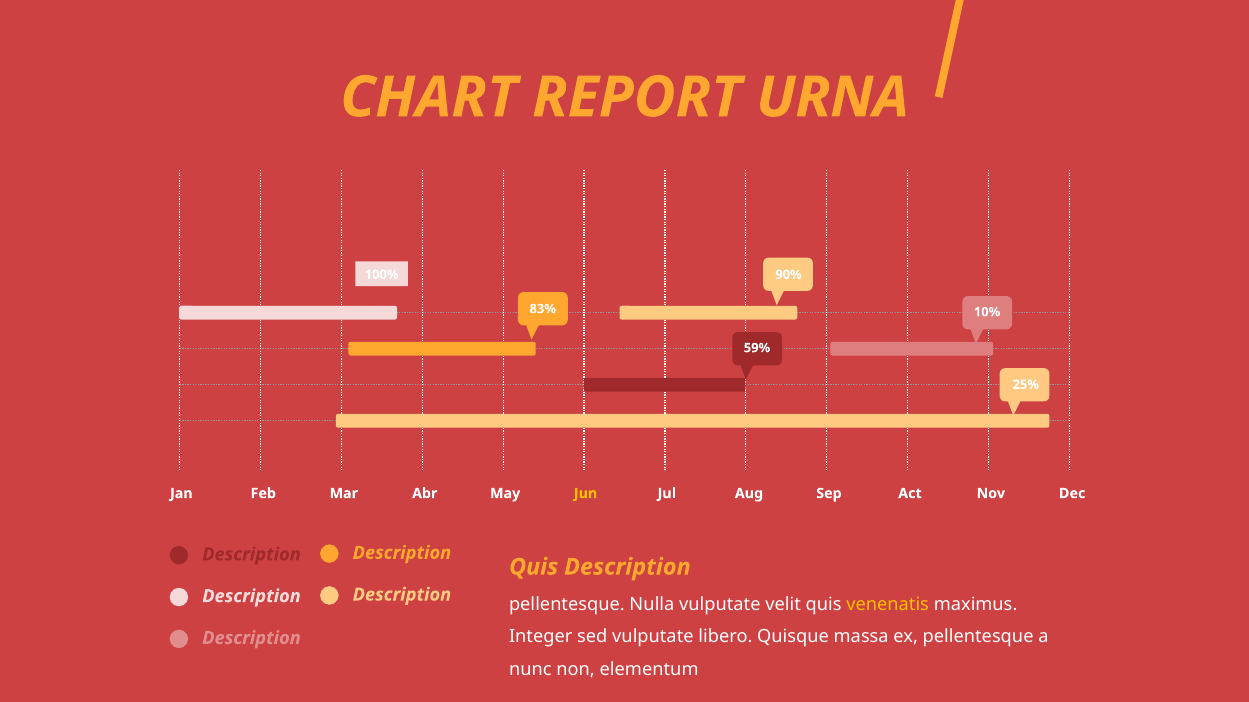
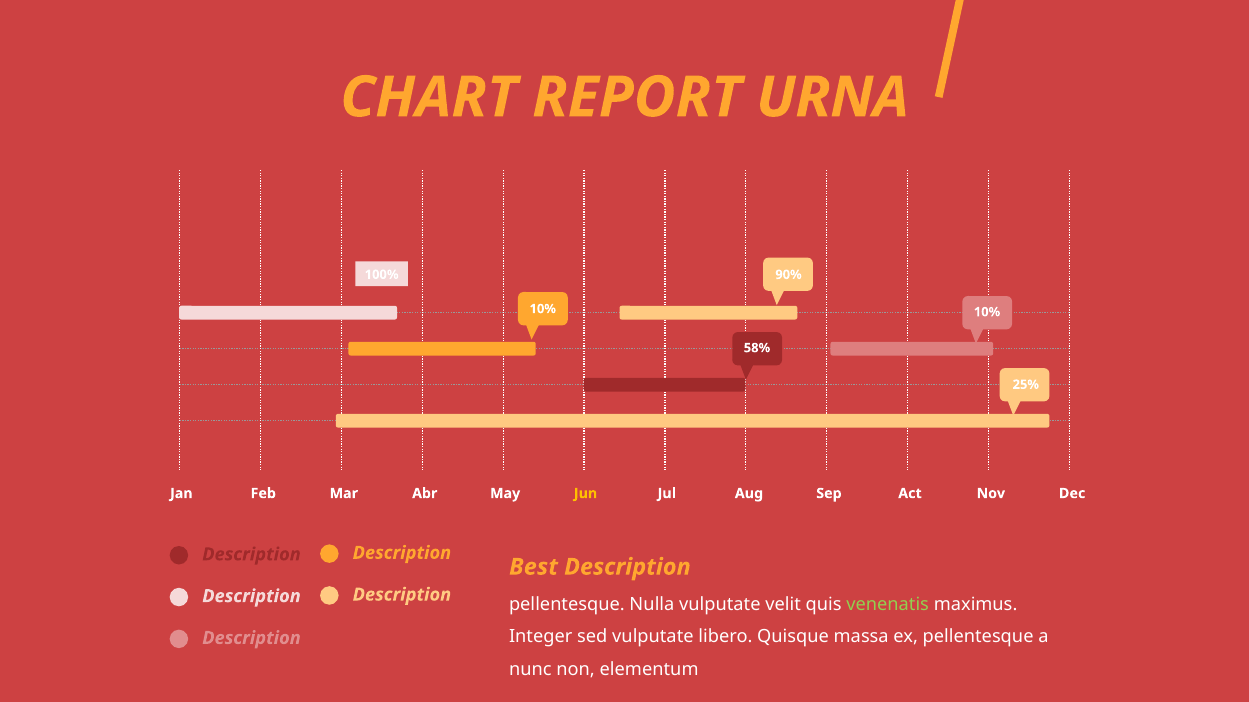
83% at (543, 309): 83% -> 10%
59%: 59% -> 58%
Quis at (534, 567): Quis -> Best
venenatis colour: yellow -> light green
